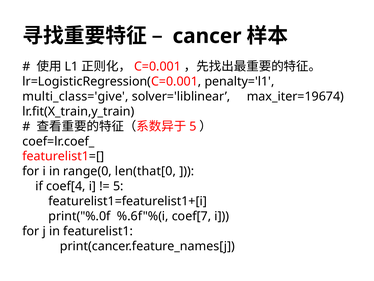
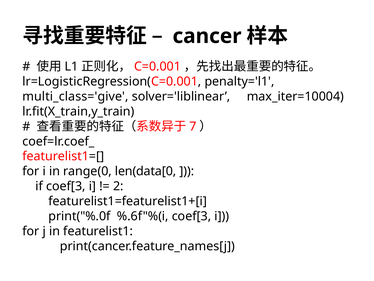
max_iter=19674: max_iter=19674 -> max_iter=10004
5 at (193, 126): 5 -> 7
len(that[0: len(that[0 -> len(data[0
if coef[4: coef[4 -> coef[3
5 at (118, 186): 5 -> 2
%.6f"%(i coef[7: coef[7 -> coef[3
